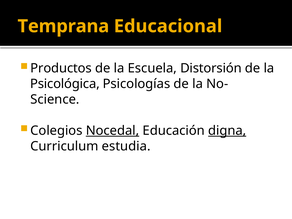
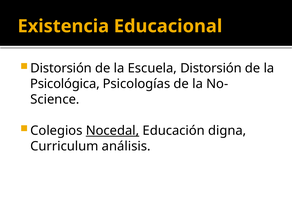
Temprana: Temprana -> Existencia
Productos at (61, 68): Productos -> Distorsión
digna underline: present -> none
estudia: estudia -> análisis
